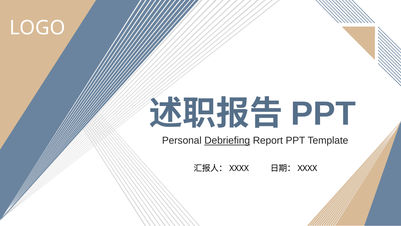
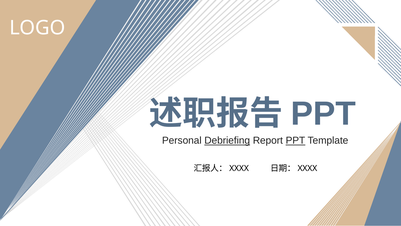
PPT at (295, 140) underline: none -> present
